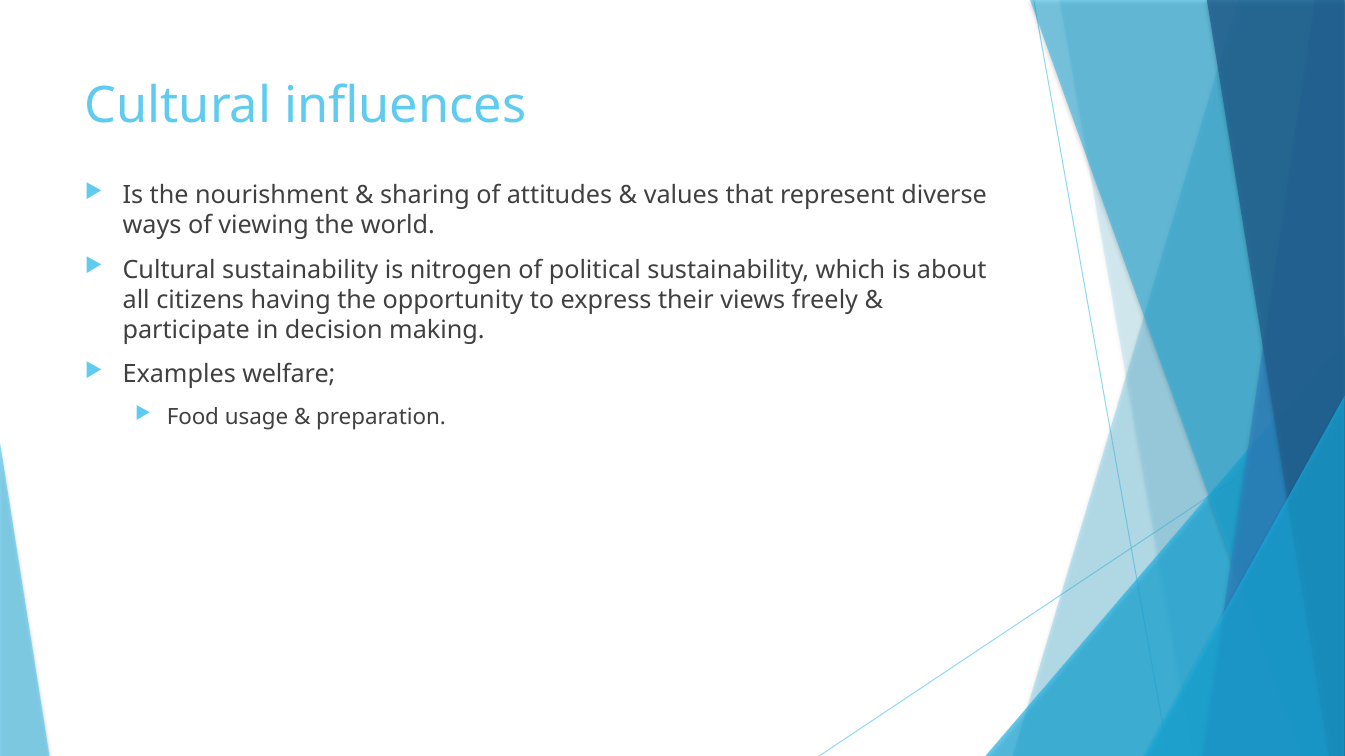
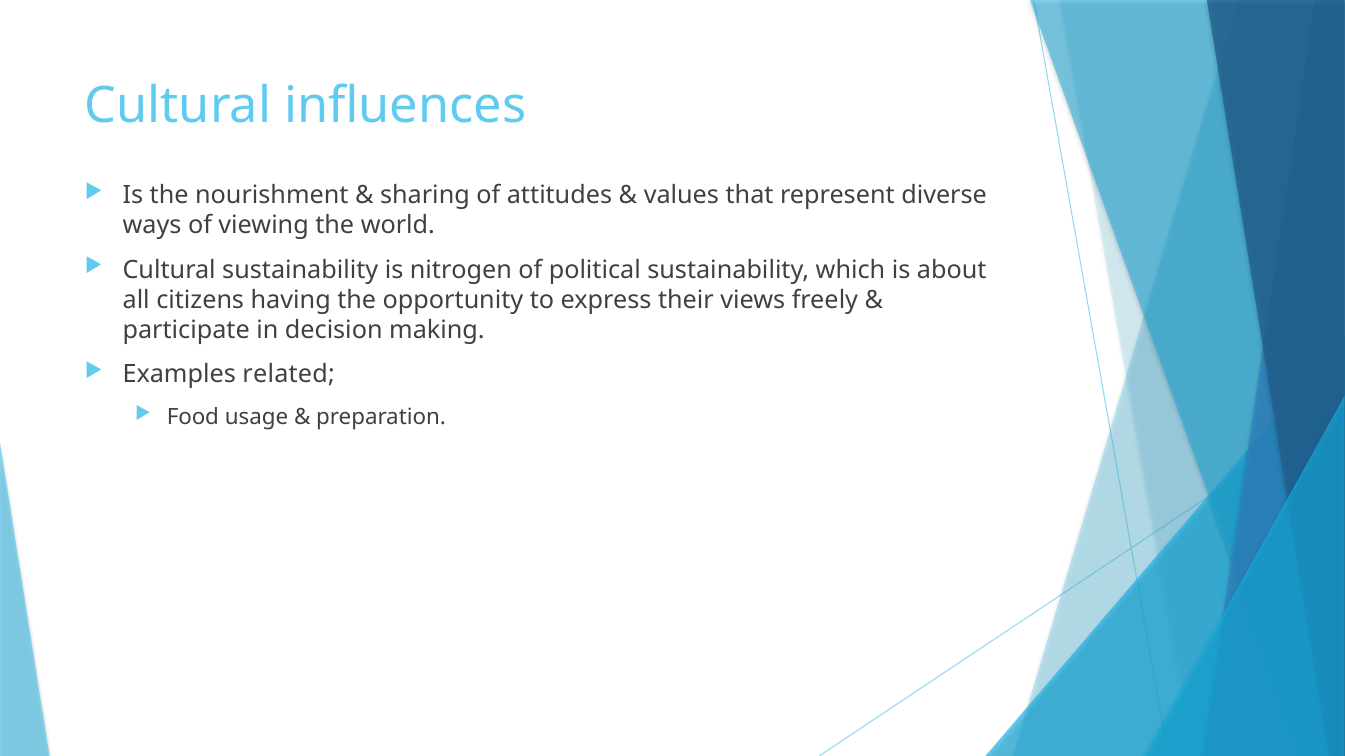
welfare: welfare -> related
